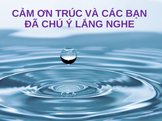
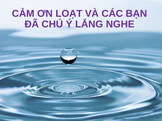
TRÚC: TRÚC -> LOẠT
